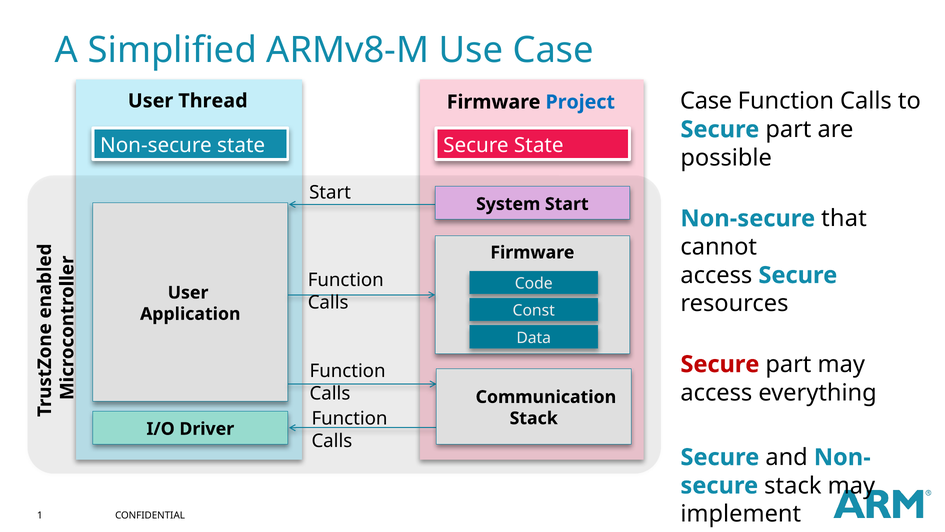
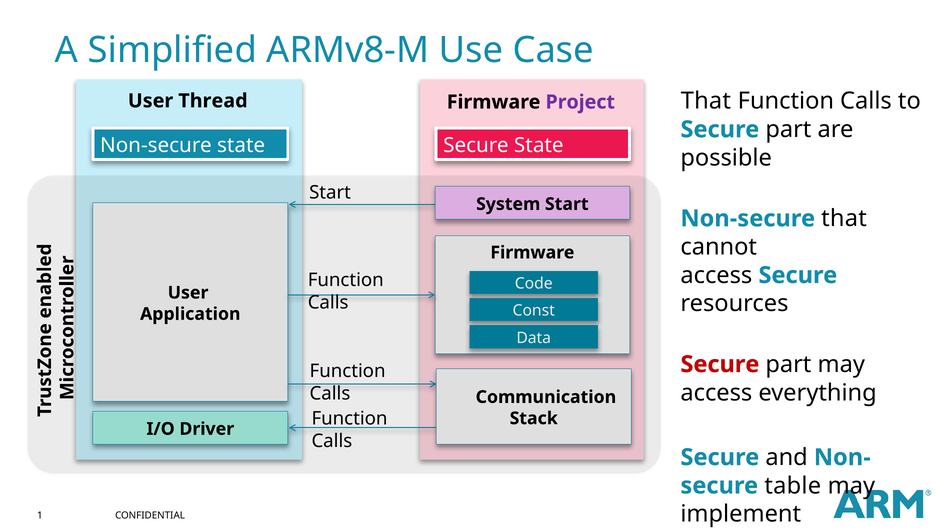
Case at (706, 101): Case -> That
Project colour: blue -> purple
secure stack: stack -> table
